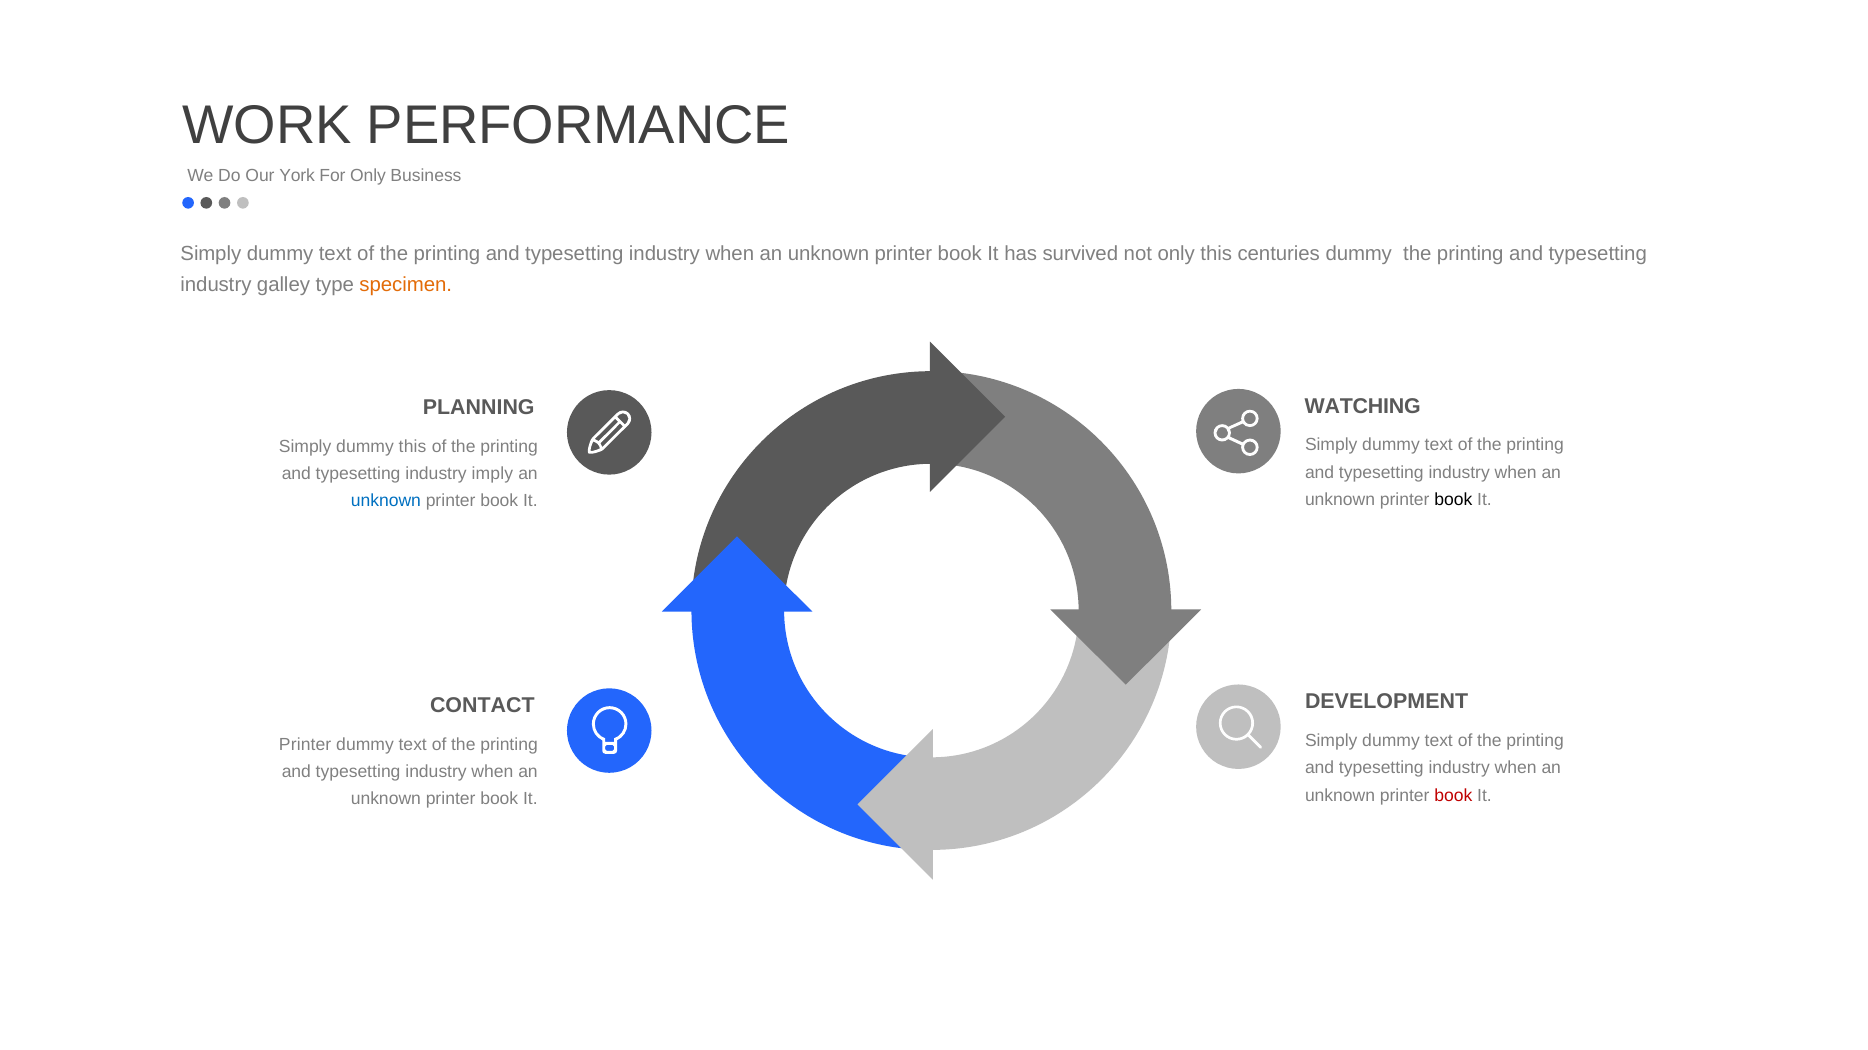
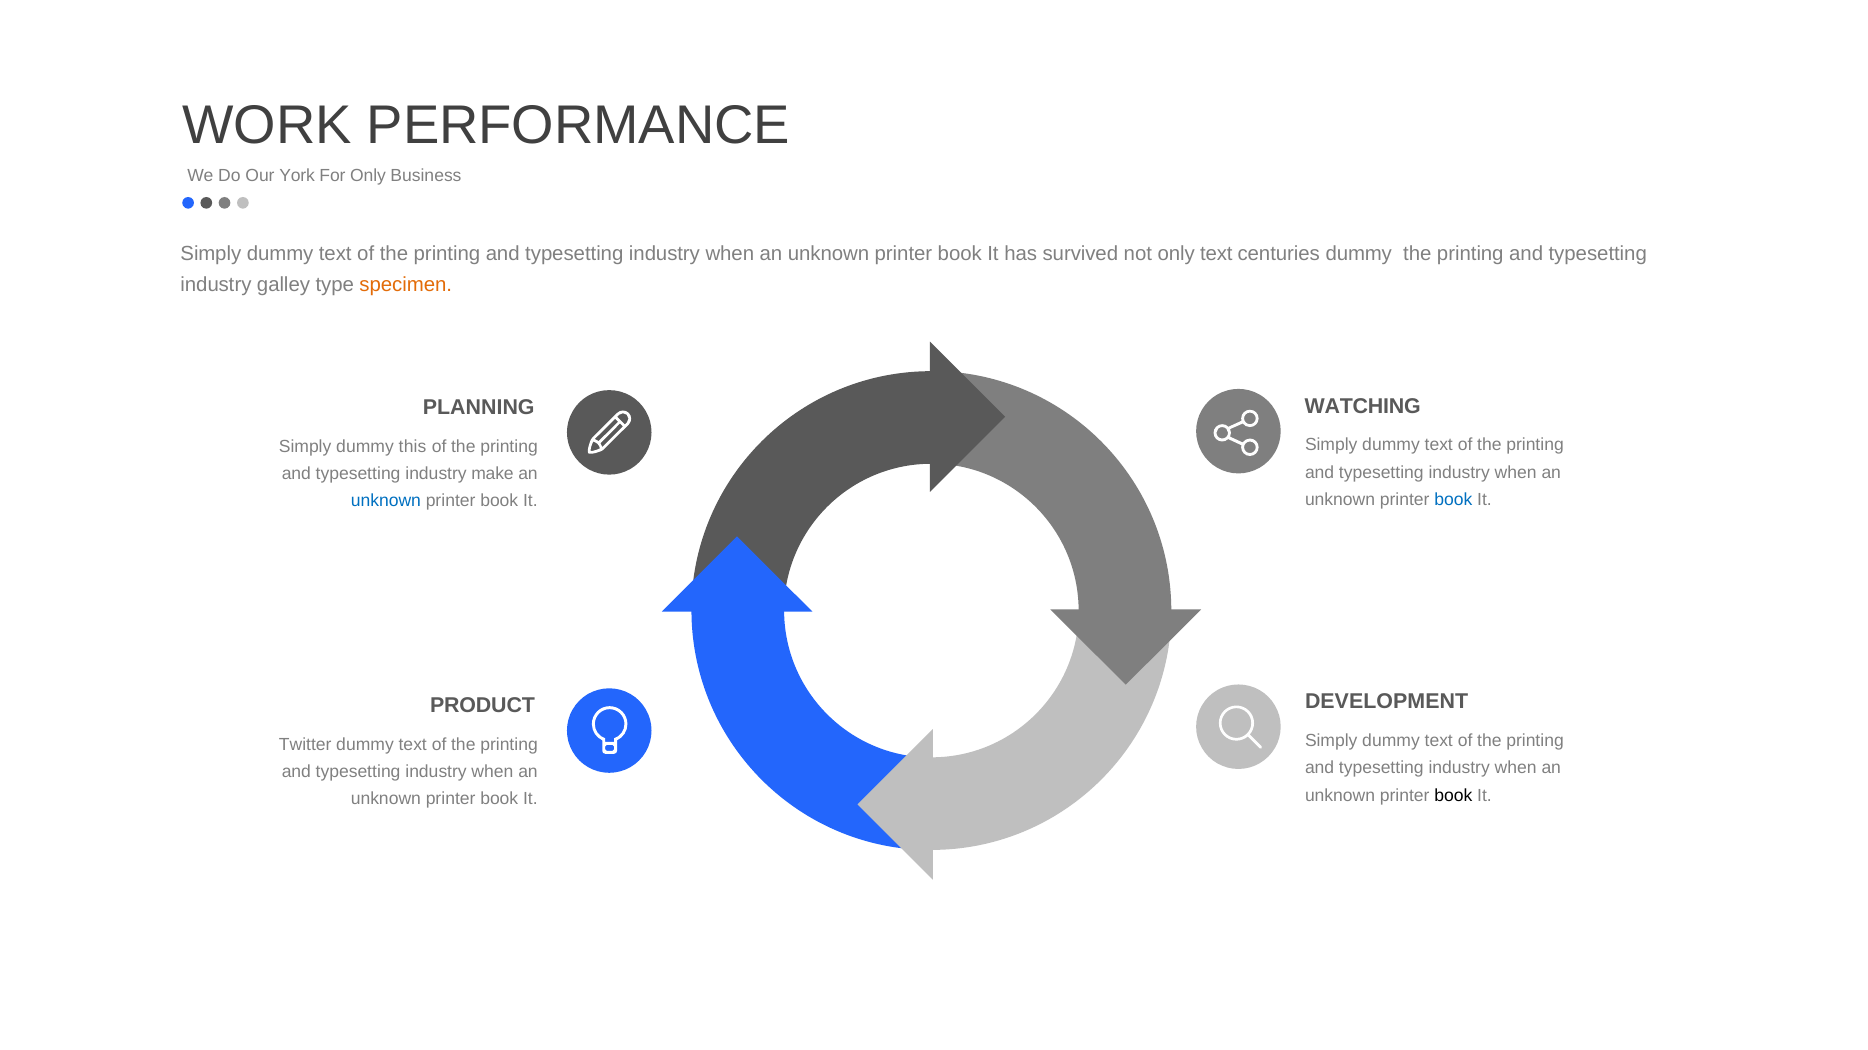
only this: this -> text
imply: imply -> make
book at (1453, 500) colour: black -> blue
CONTACT: CONTACT -> PRODUCT
Printer at (305, 745): Printer -> Twitter
book at (1453, 796) colour: red -> black
